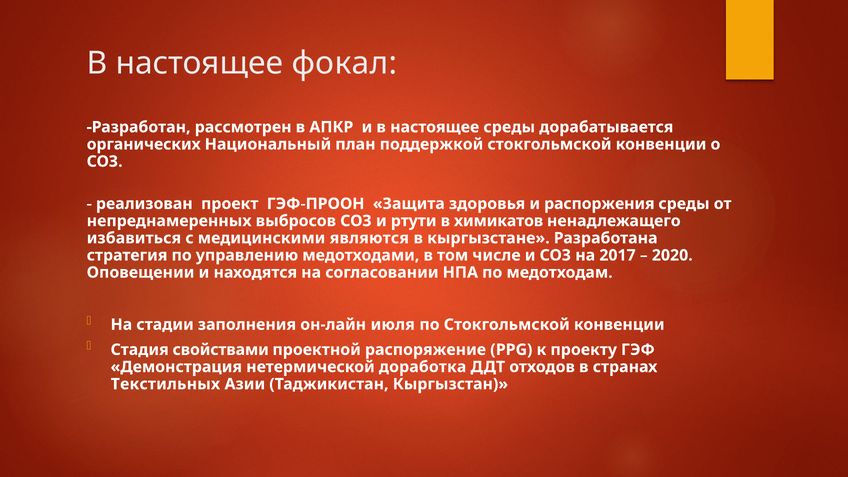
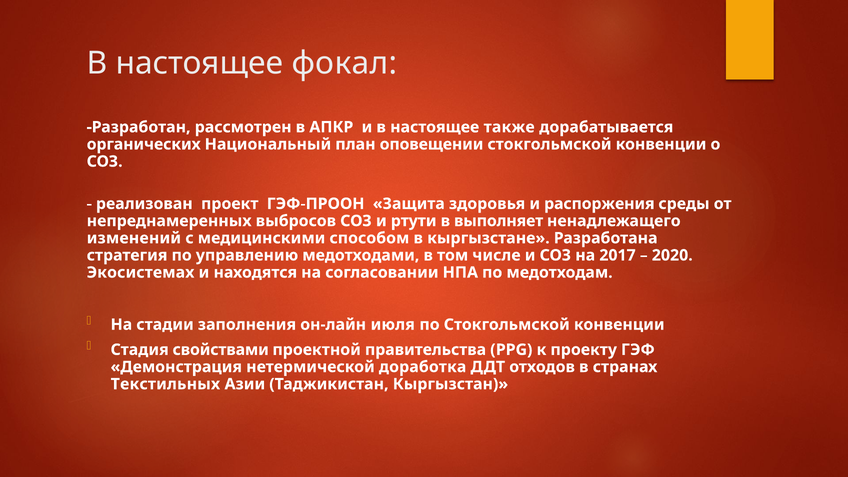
настоящее среды: среды -> также
поддержкой: поддержкой -> оповещении
химикатов: химикатов -> выполняет
избавиться: избавиться -> изменений
являются: являются -> способом
Оповещении: Оповещении -> Экосистемах
распоряжение: распоряжение -> правительства
